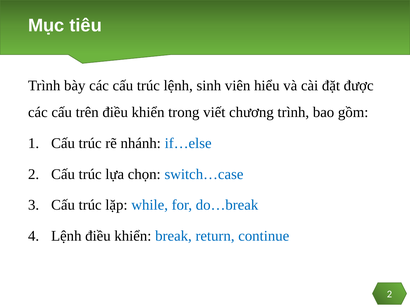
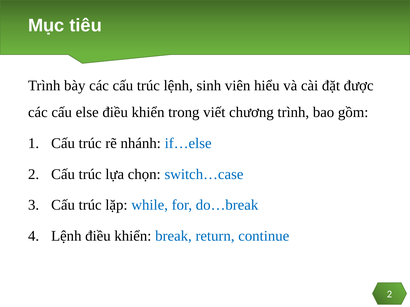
trên: trên -> else
